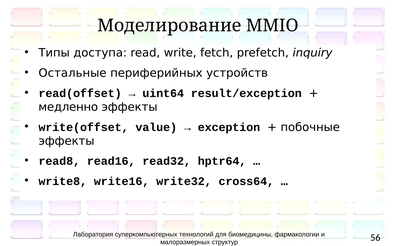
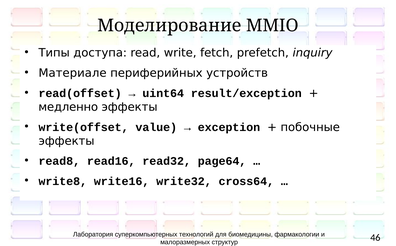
Остальные: Остальные -> Материале
hptr64: hptr64 -> page64
56: 56 -> 46
